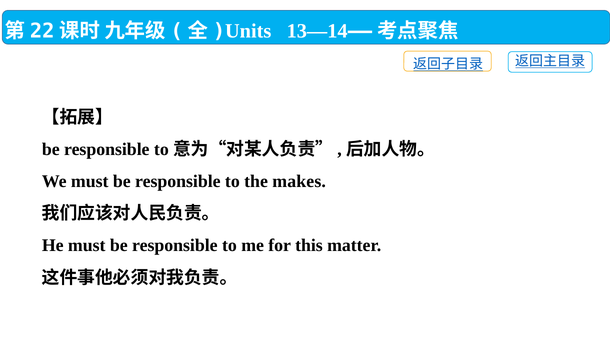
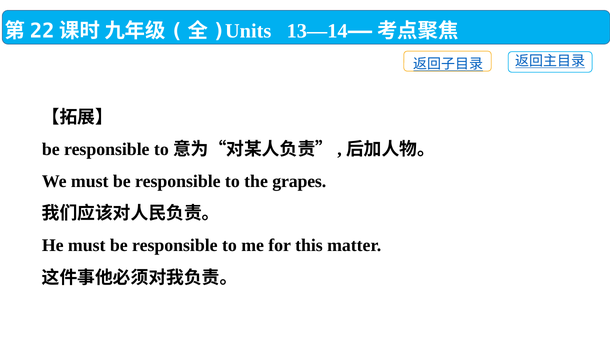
makes: makes -> grapes
